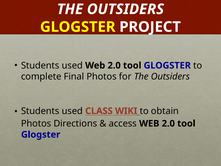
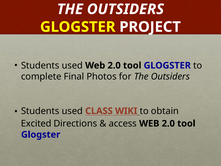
Photos at (36, 123): Photos -> Excited
